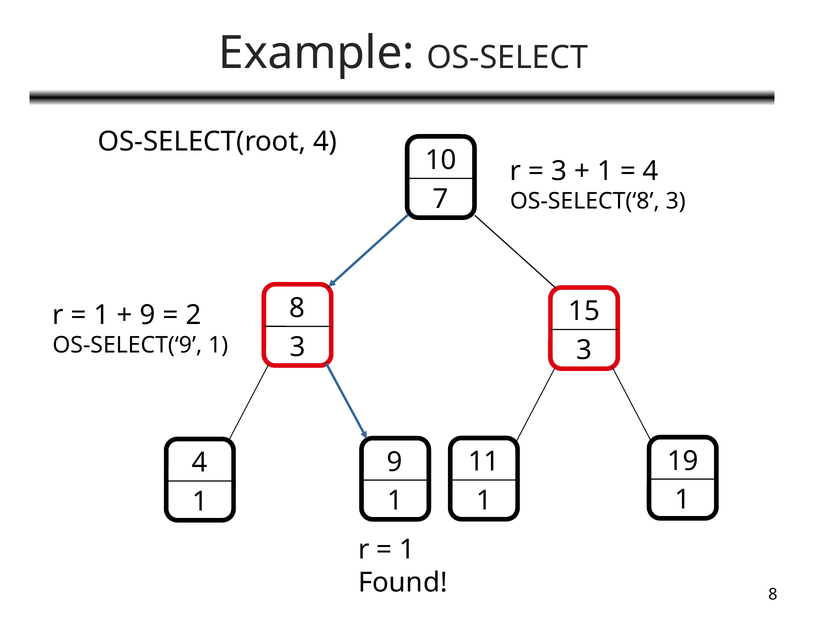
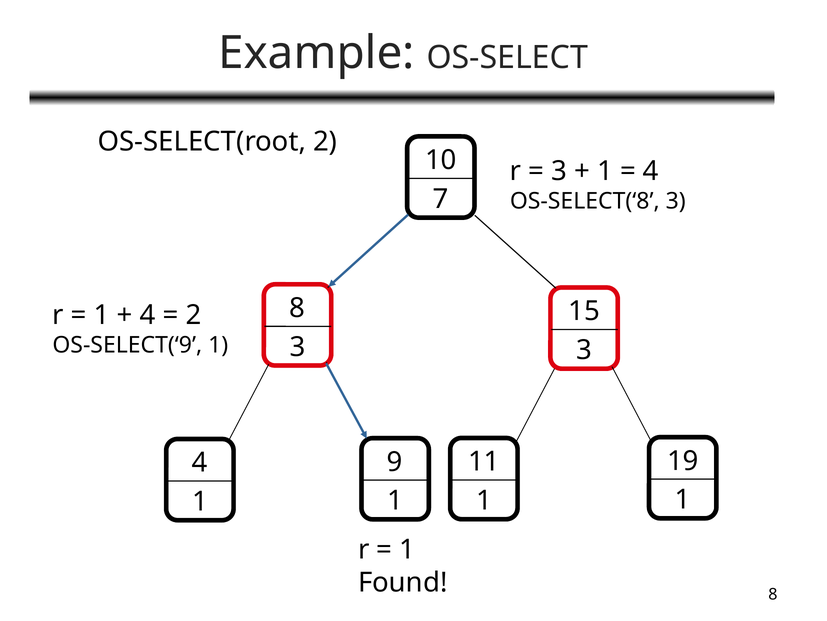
OS-SELECT(root 4: 4 -> 2
9 at (148, 315): 9 -> 4
